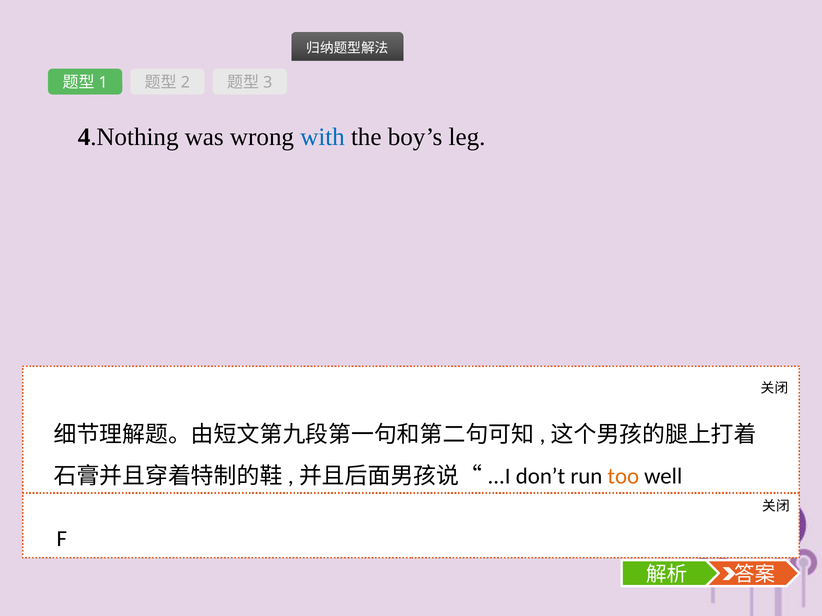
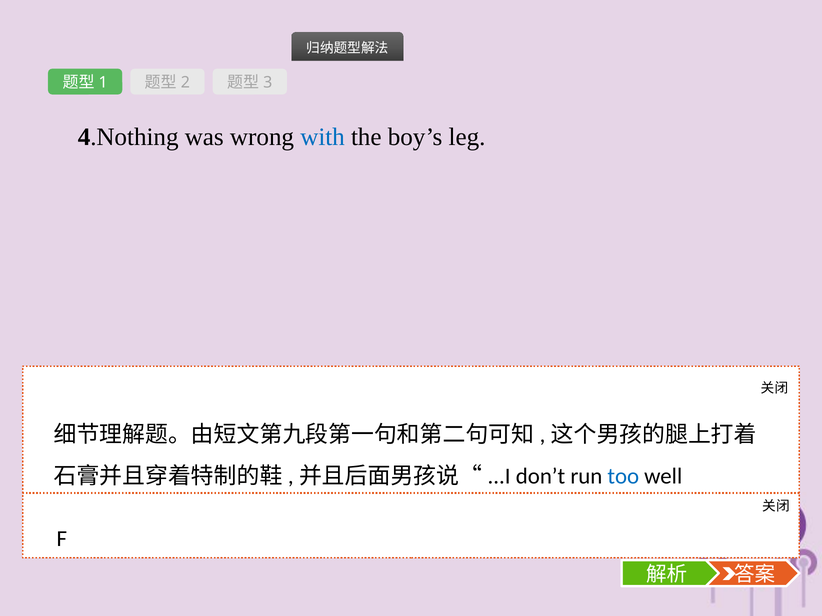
too colour: orange -> blue
